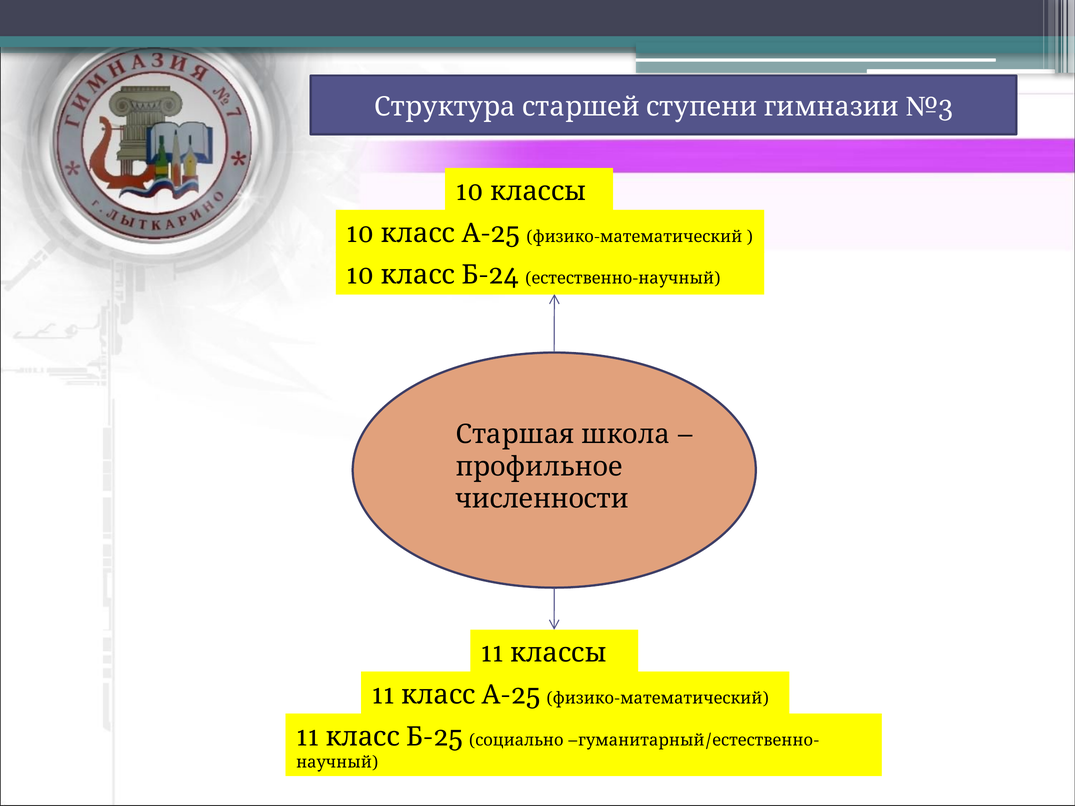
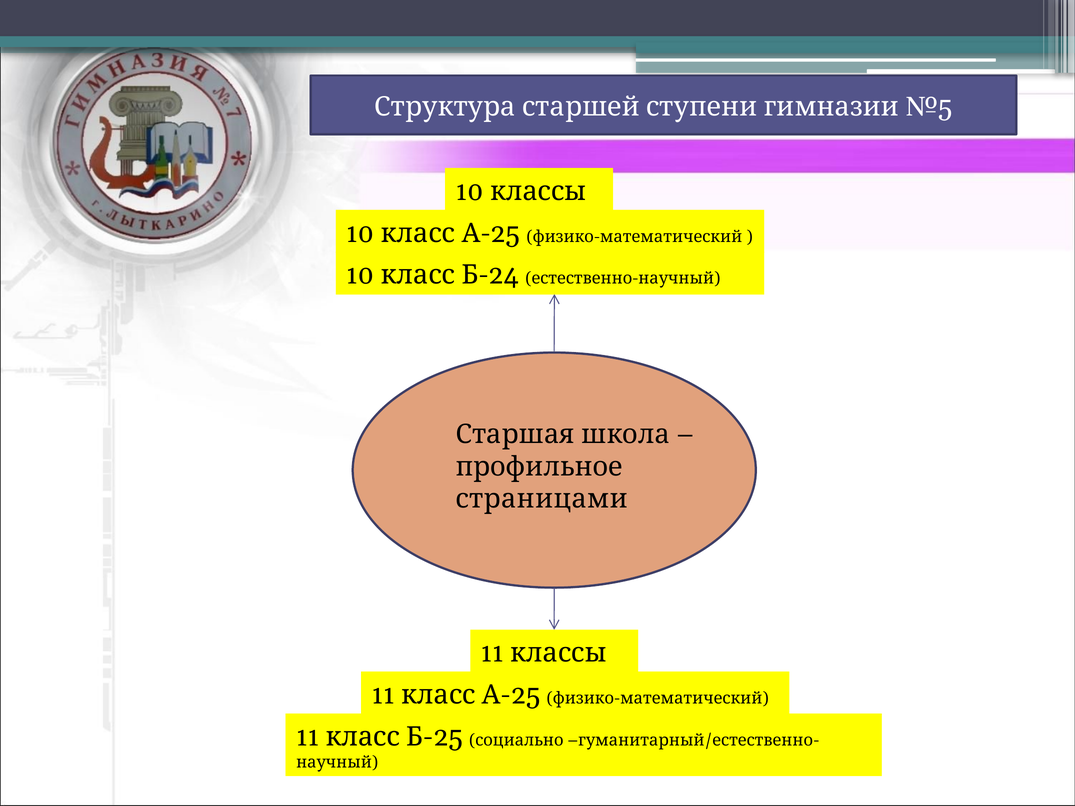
№3: №3 -> №5
численности: численности -> страницами
